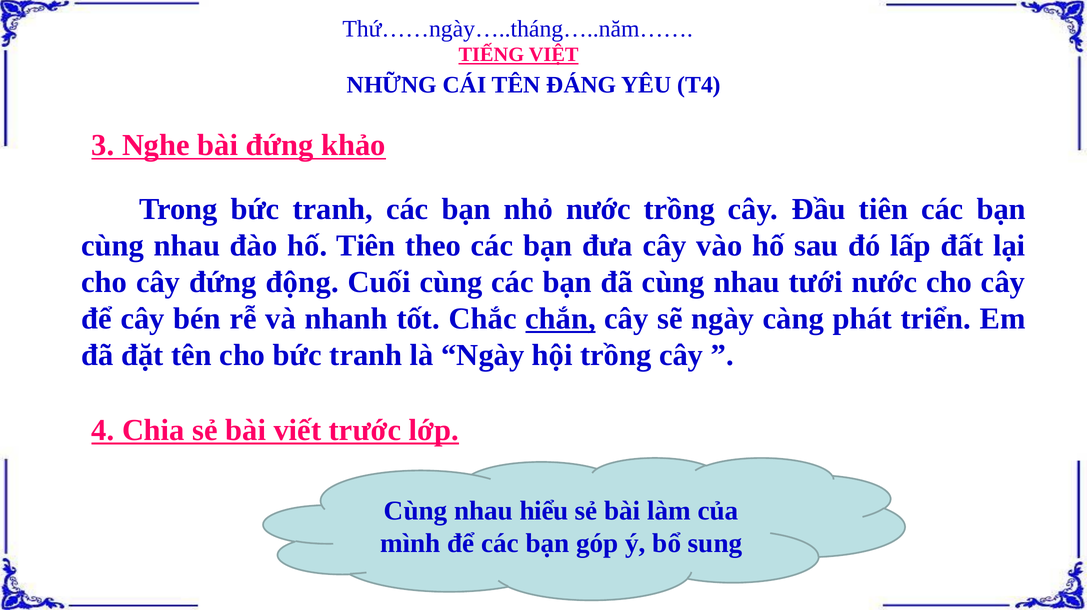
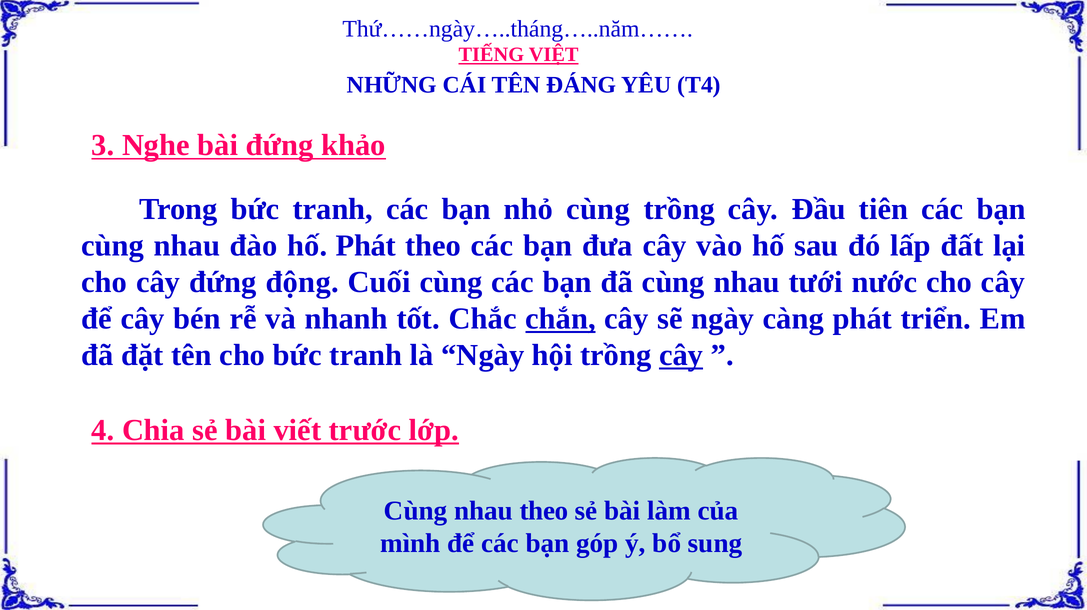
nhỏ nước: nước -> cùng
hố Tiên: Tiên -> Phát
cây at (681, 356) underline: none -> present
nhau hiểu: hiểu -> theo
